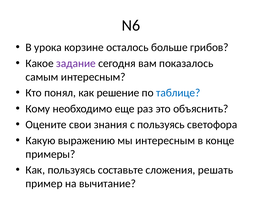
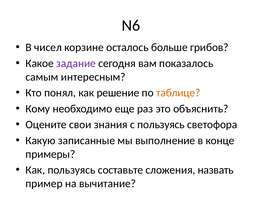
урока: урока -> чисел
таблице colour: blue -> orange
выражению: выражению -> записанные
мы интересным: интересным -> выполнение
решать: решать -> назвать
